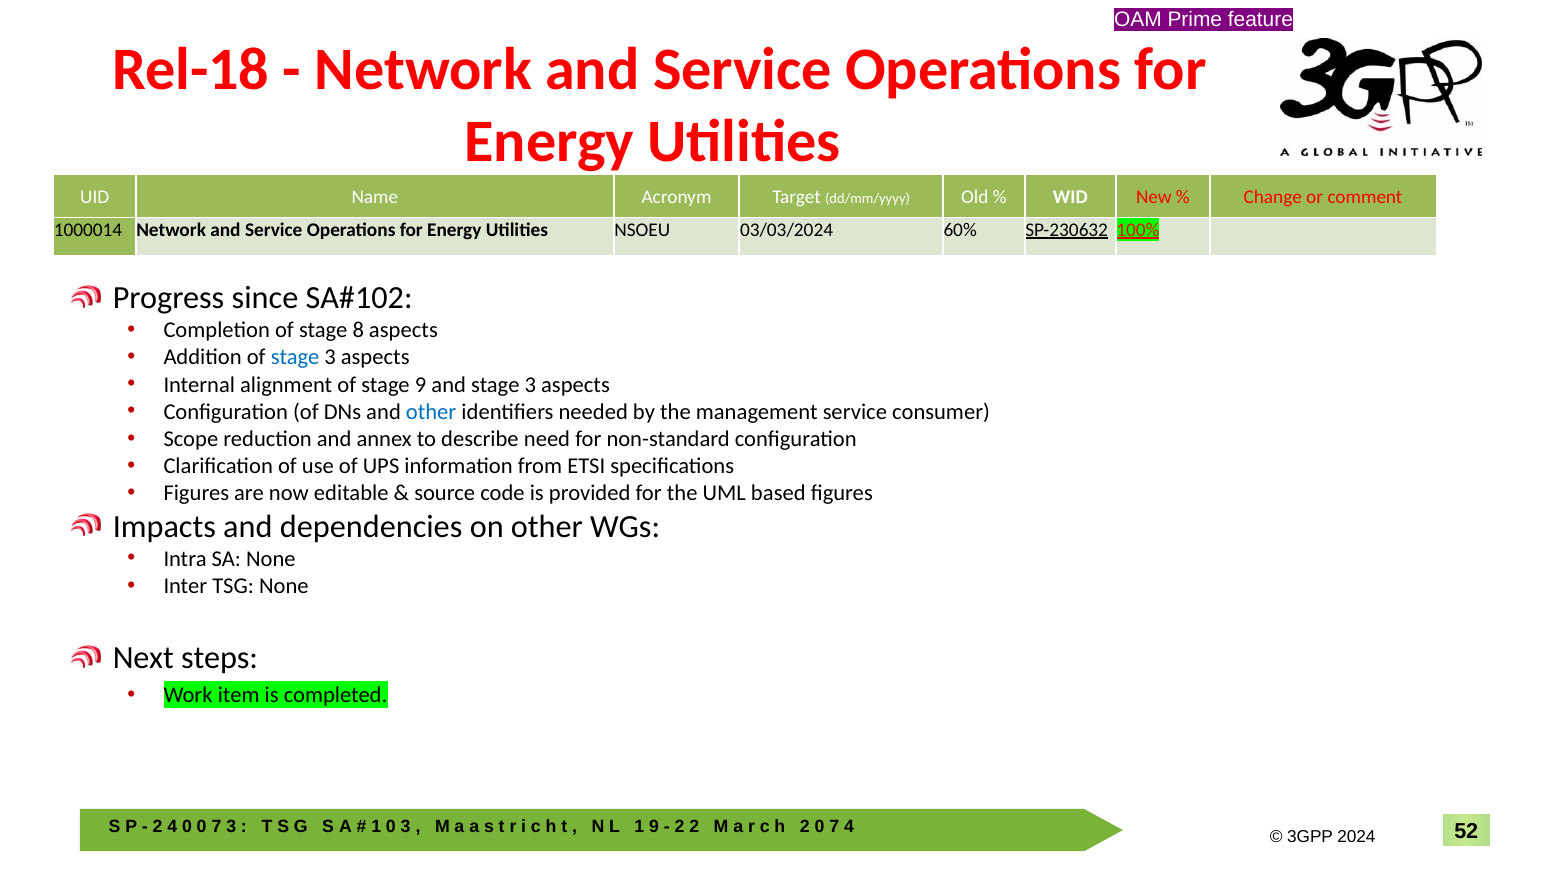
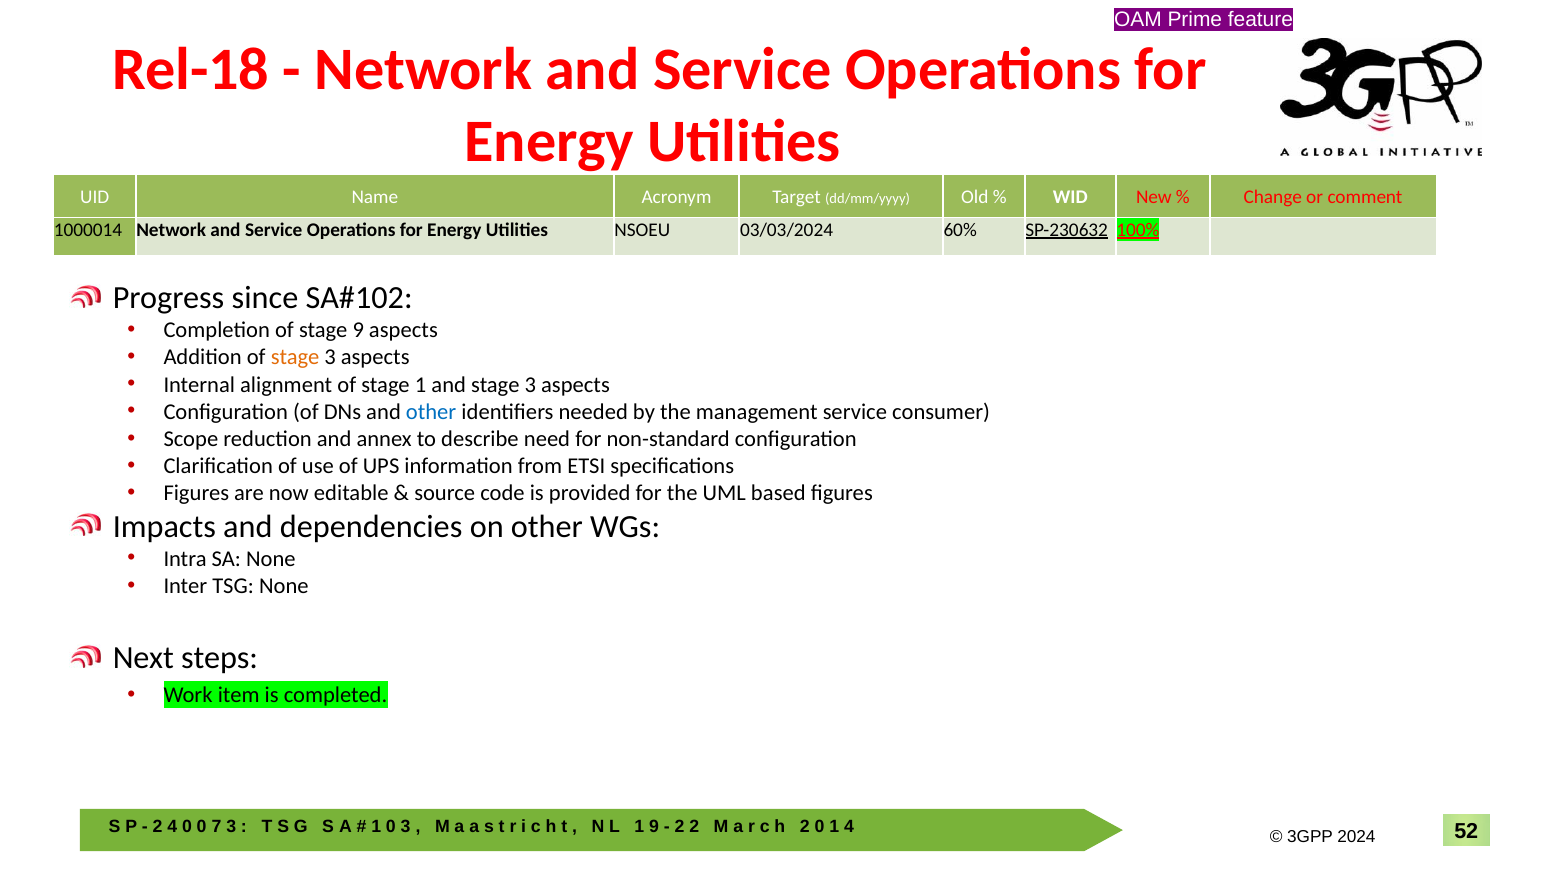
stage 8: 8 -> 9
stage at (295, 357) colour: blue -> orange
stage 9: 9 -> 1
7 at (834, 826): 7 -> 1
